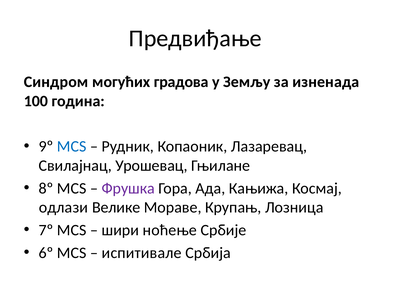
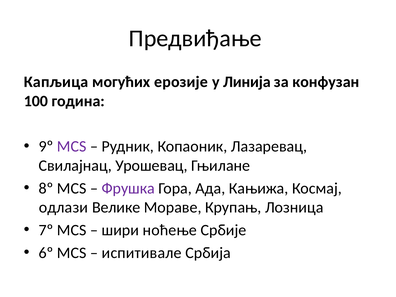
Синдром: Синдром -> Капљица
градова: градова -> ерозије
Земљу: Земљу -> Линија
изненада: изненада -> конфузан
MCS at (72, 146) colour: blue -> purple
